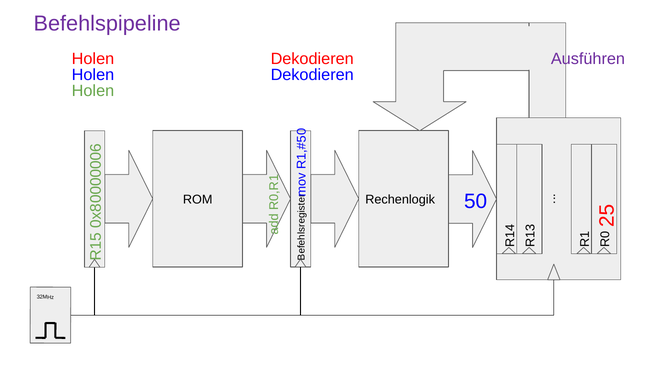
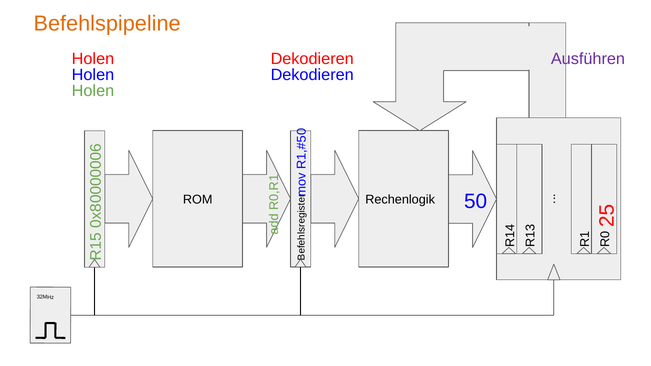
Befehlspipeline colour: purple -> orange
